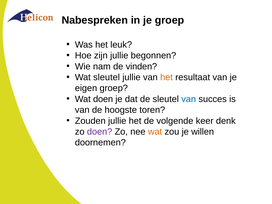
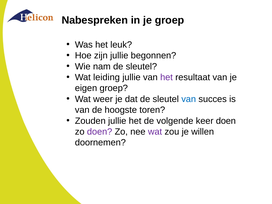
nam de vinden: vinden -> sleutel
Wat sleutel: sleutel -> leiding
het at (167, 77) colour: orange -> purple
Wat doen: doen -> weer
keer denk: denk -> doen
wat at (155, 132) colour: orange -> purple
